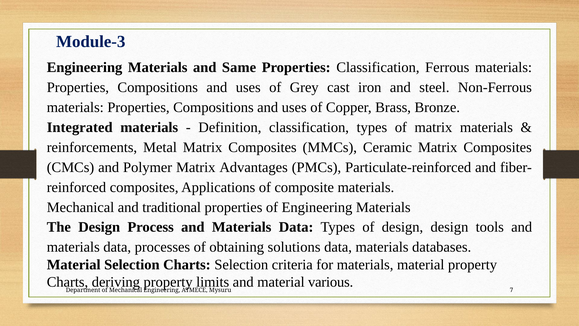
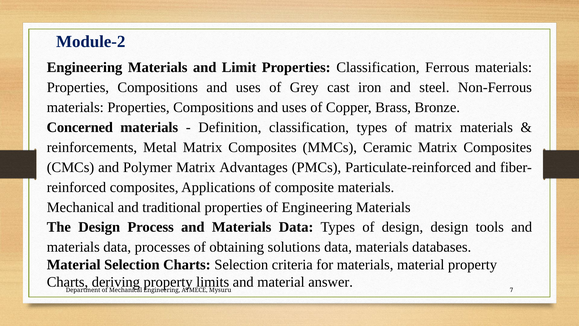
Module-3: Module-3 -> Module-2
Same: Same -> Limit
Integrated: Integrated -> Concerned
various: various -> answer
